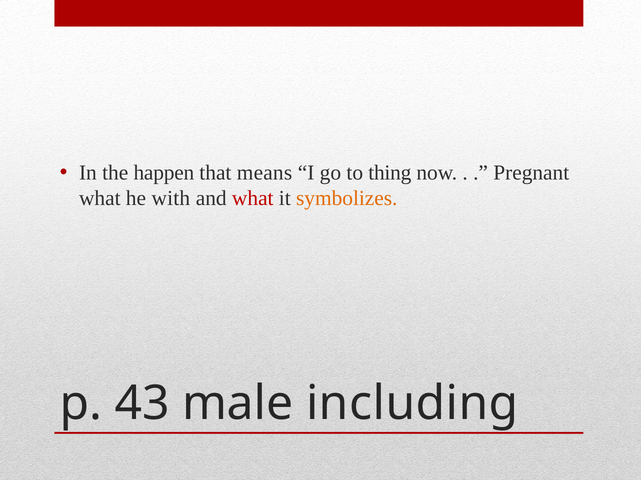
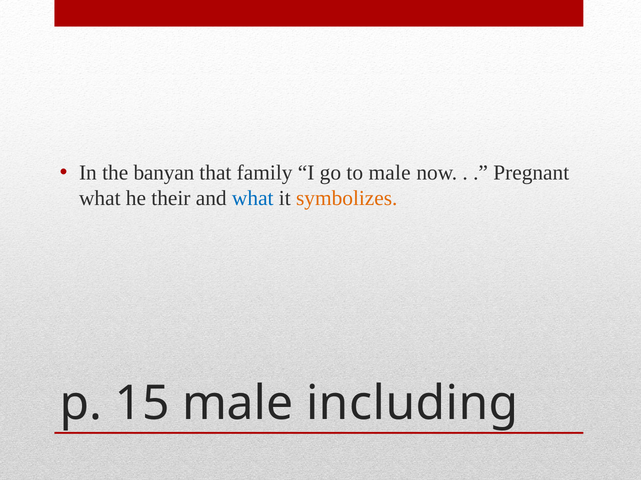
happen: happen -> banyan
means: means -> family
to thing: thing -> male
with: with -> their
what at (253, 199) colour: red -> blue
43: 43 -> 15
